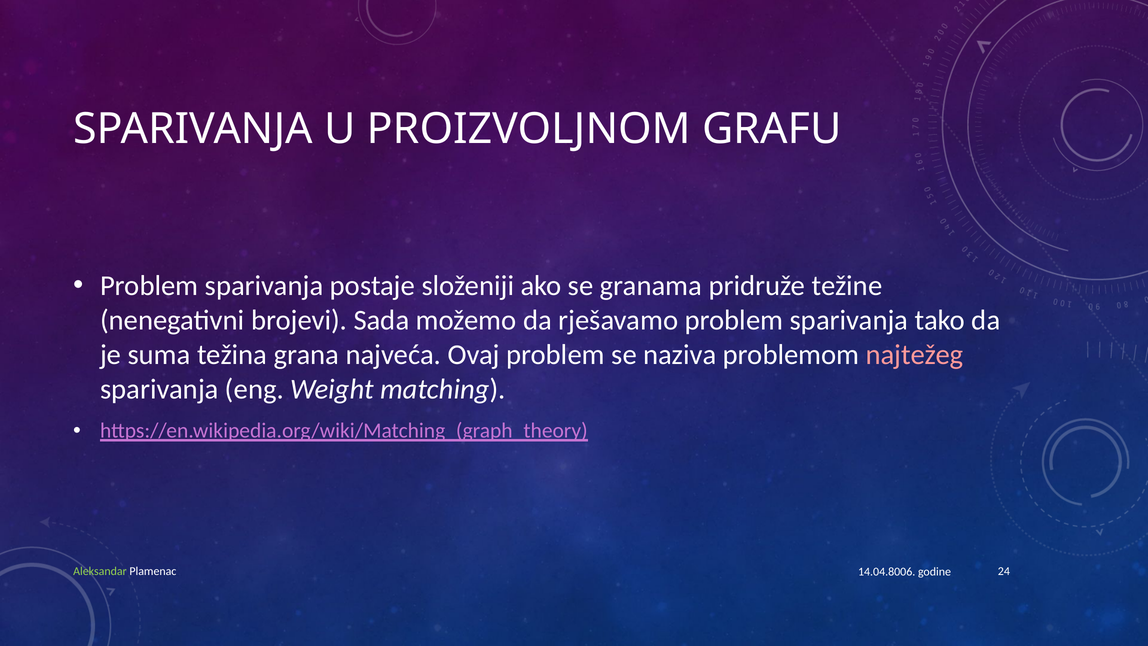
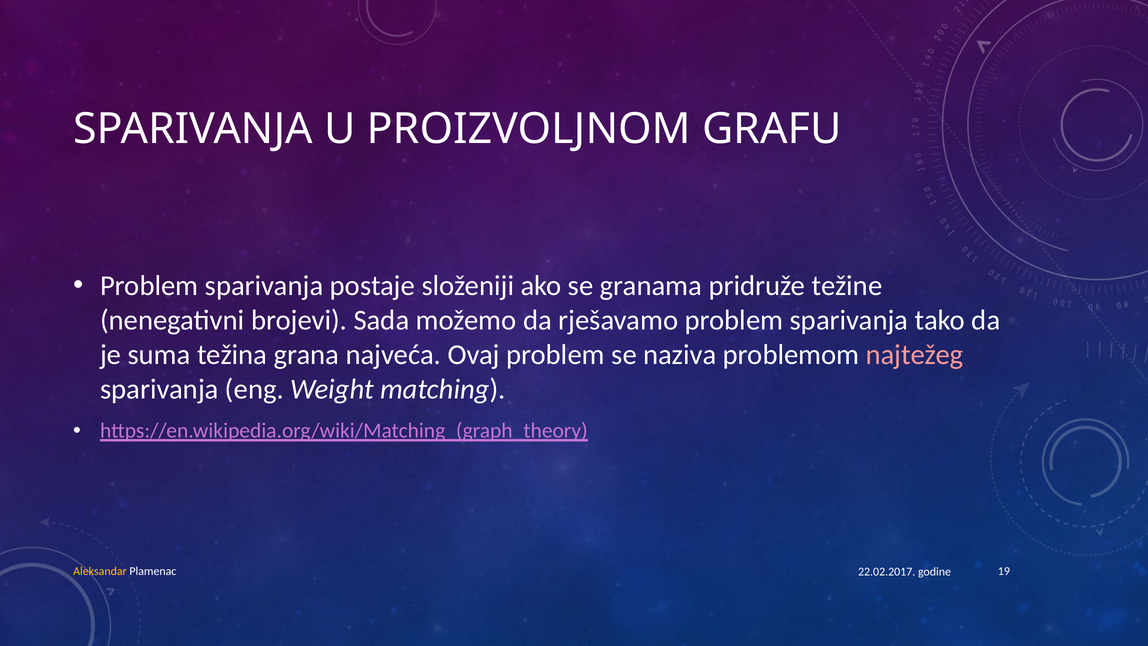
Aleksandar colour: light green -> yellow
24: 24 -> 19
14.04.8006: 14.04.8006 -> 22.02.2017
